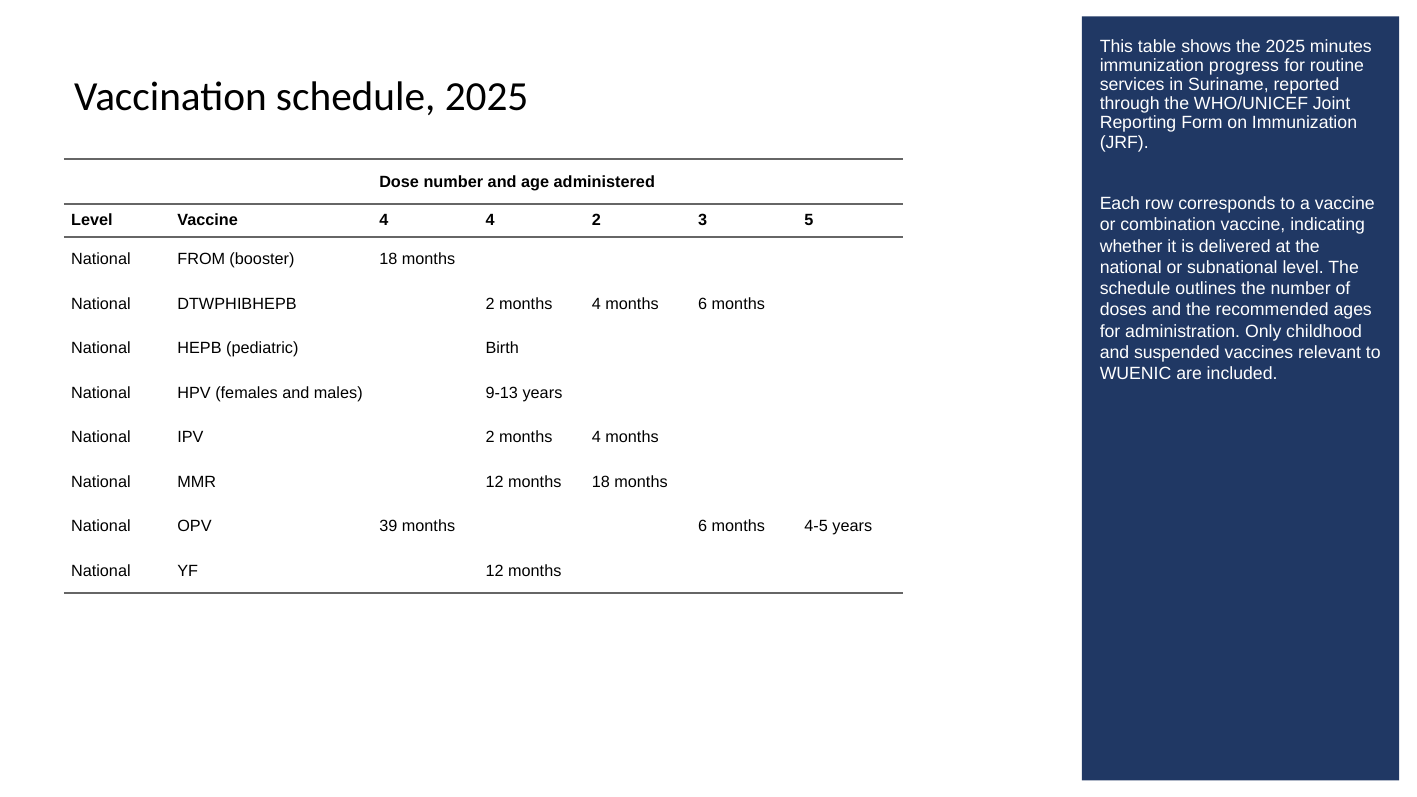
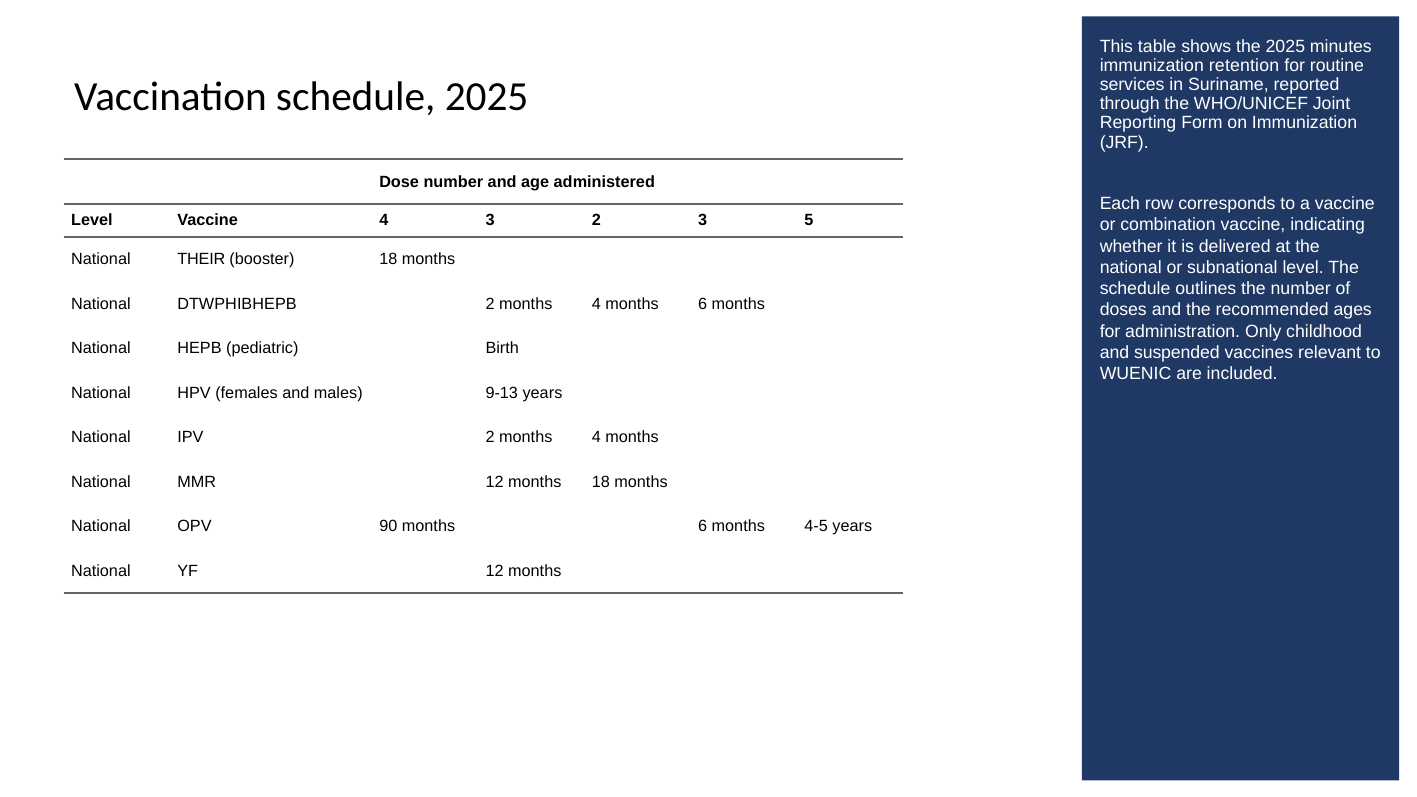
progress: progress -> retention
4 4: 4 -> 3
FROM: FROM -> THEIR
39: 39 -> 90
